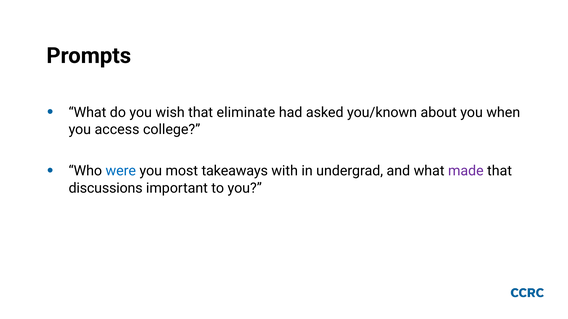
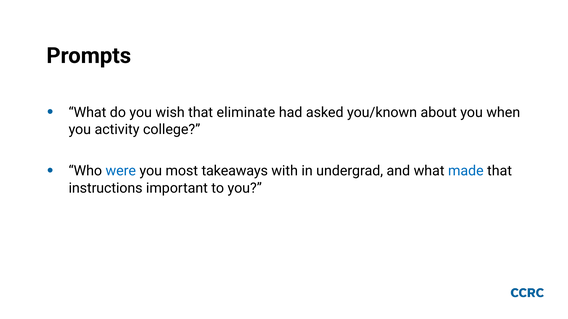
access: access -> activity
made colour: purple -> blue
discussions: discussions -> instructions
